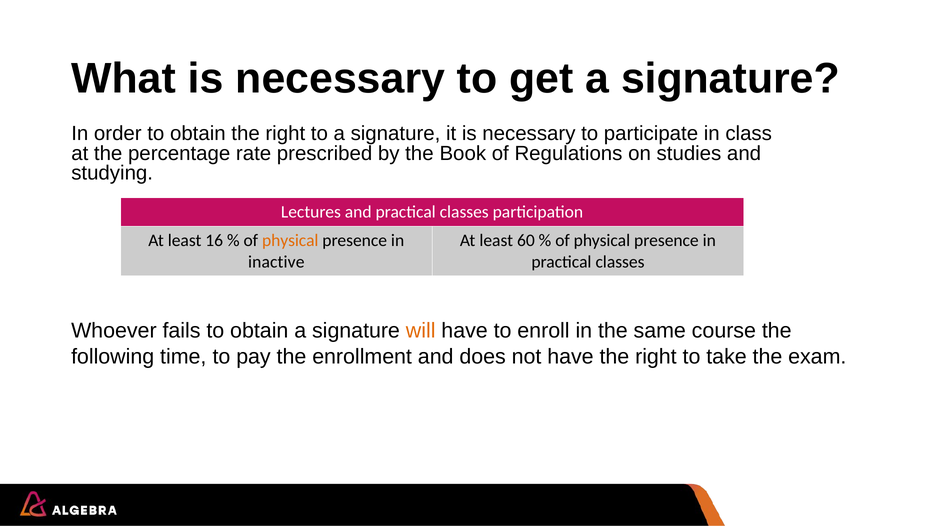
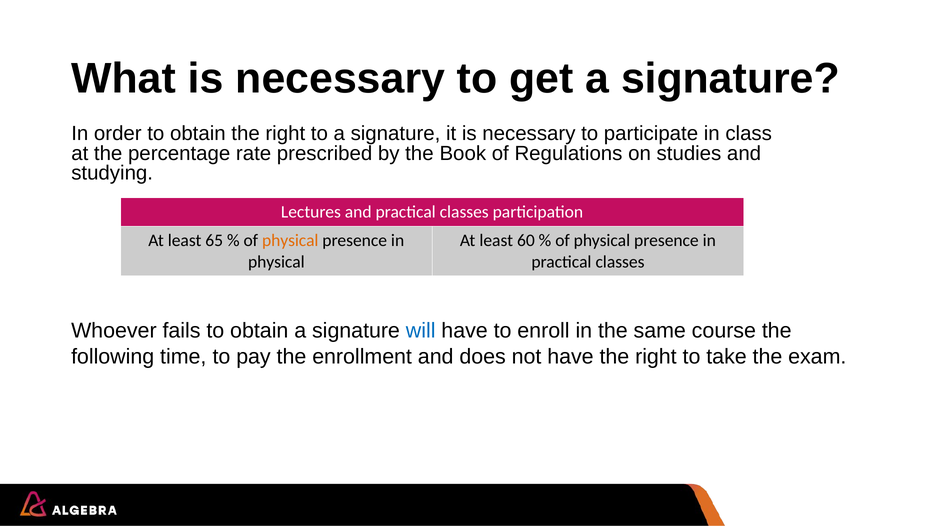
16: 16 -> 65
inactive at (276, 262): inactive -> physical
will colour: orange -> blue
